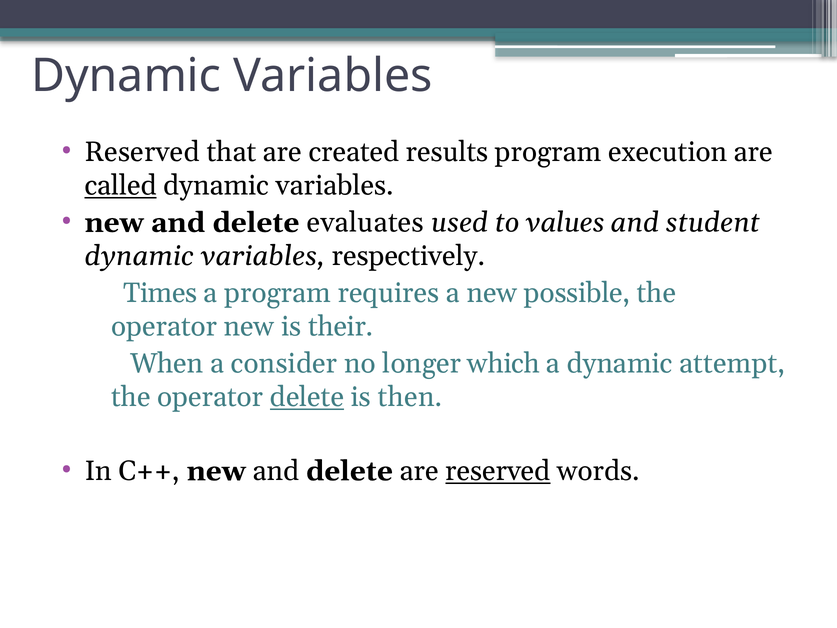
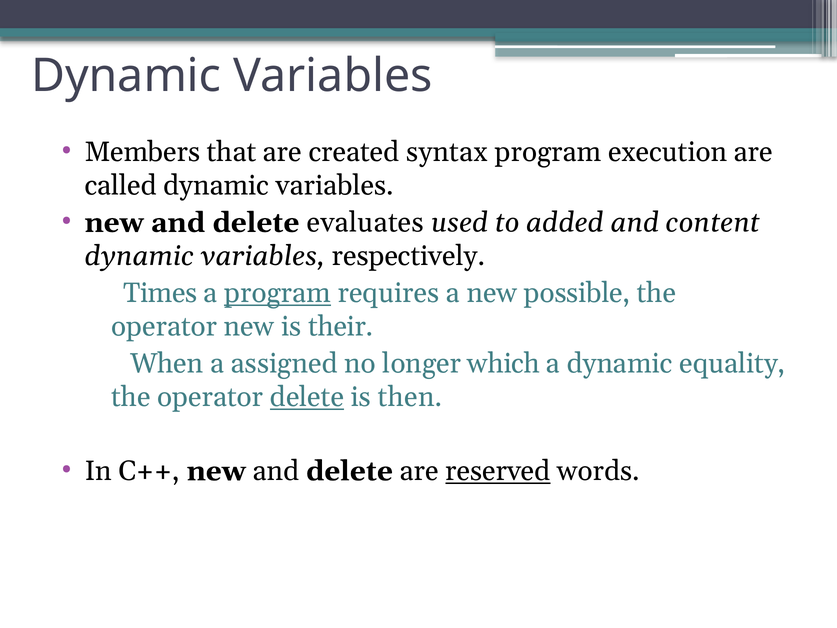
Reserved at (142, 152): Reserved -> Members
results: results -> syntax
called underline: present -> none
values: values -> added
student: student -> content
program at (278, 293) underline: none -> present
consider: consider -> assigned
attempt: attempt -> equality
